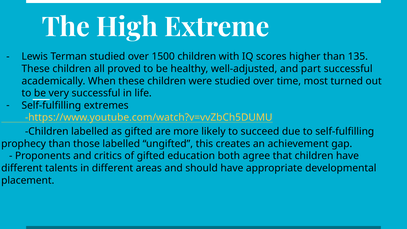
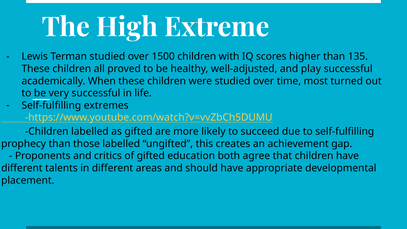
part: part -> play
